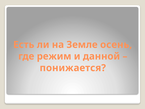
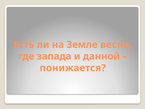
осень: осень -> весна
режим: режим -> запада
